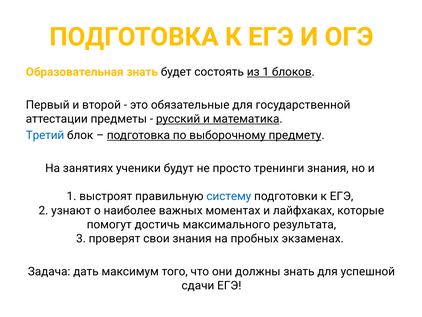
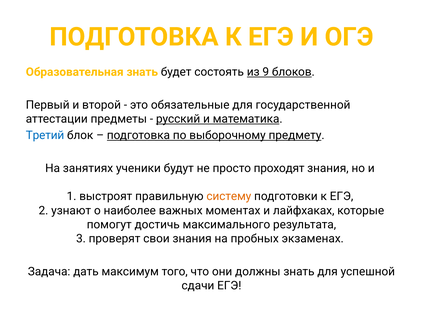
из 1: 1 -> 9
тренинги: тренинги -> проходят
систему colour: blue -> orange
